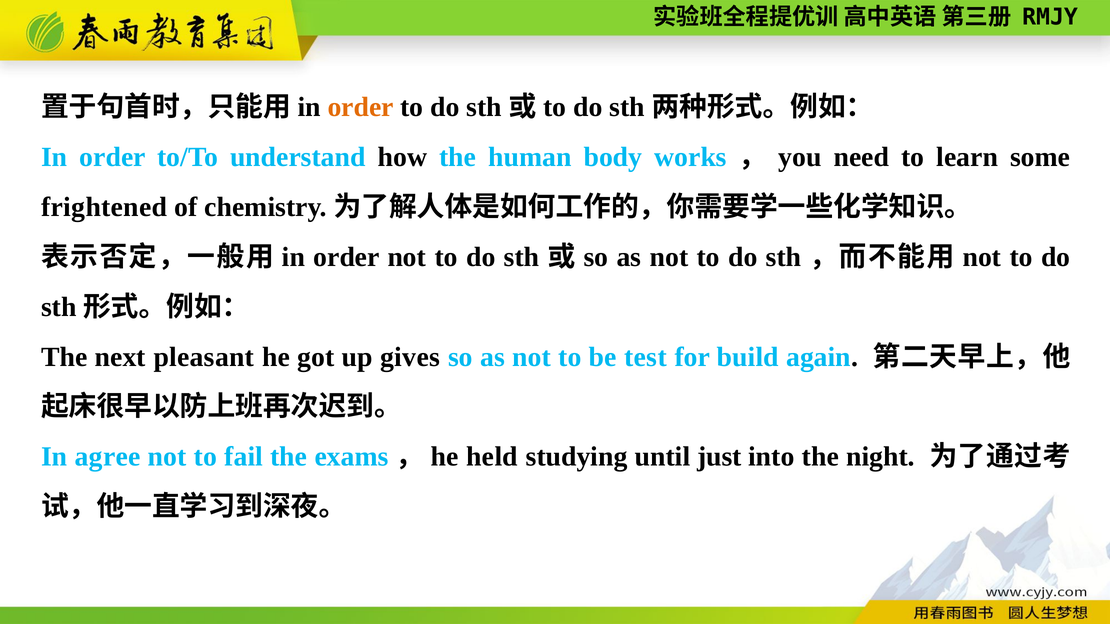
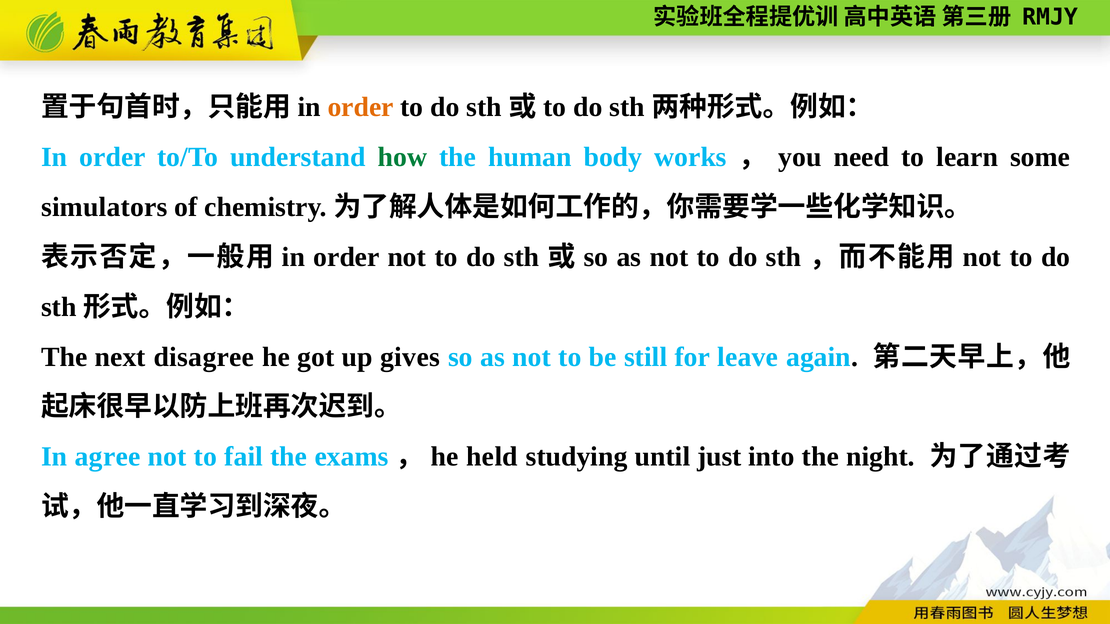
how colour: black -> green
frightened: frightened -> simulators
pleasant: pleasant -> disagree
test: test -> still
build: build -> leave
